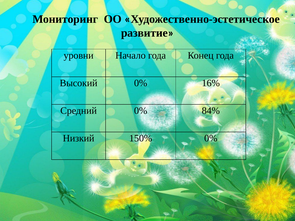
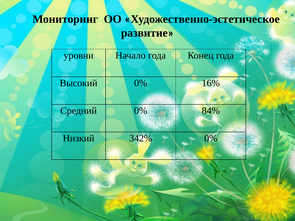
150%: 150% -> 342%
